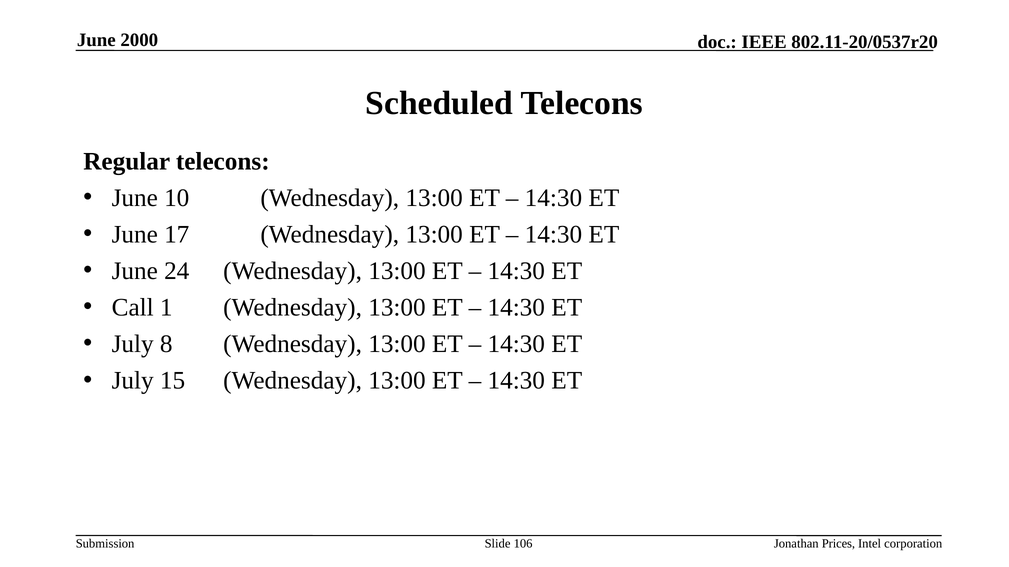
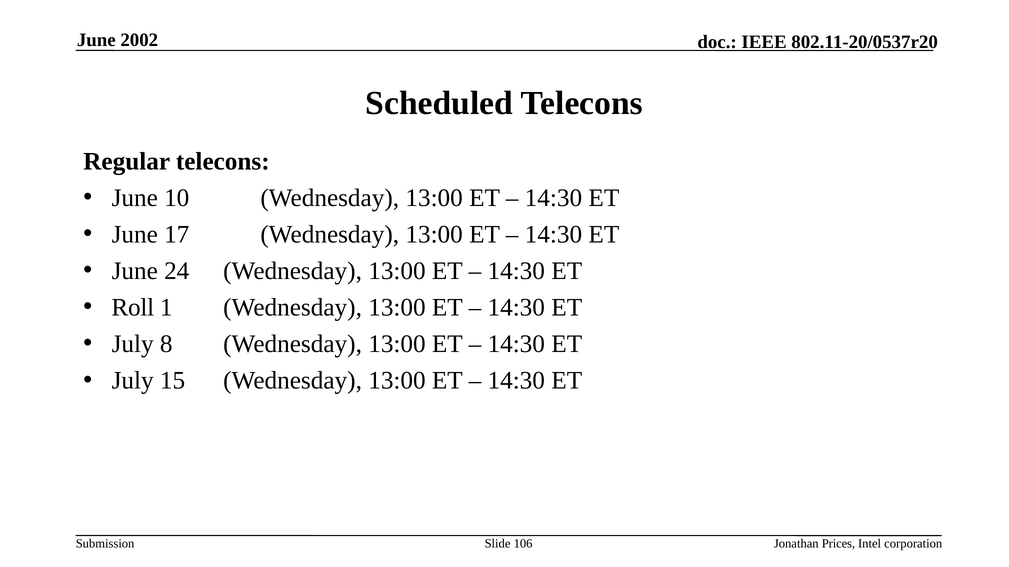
2000: 2000 -> 2002
Call: Call -> Roll
